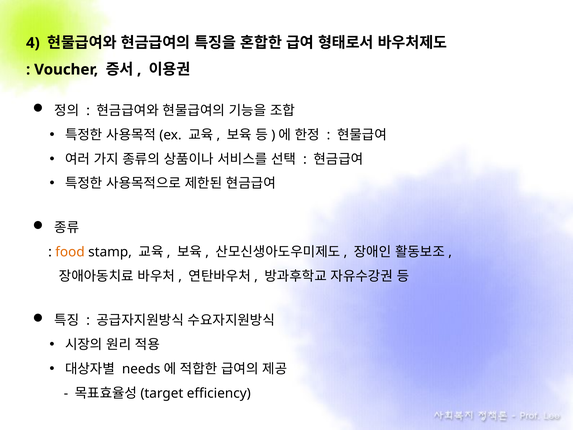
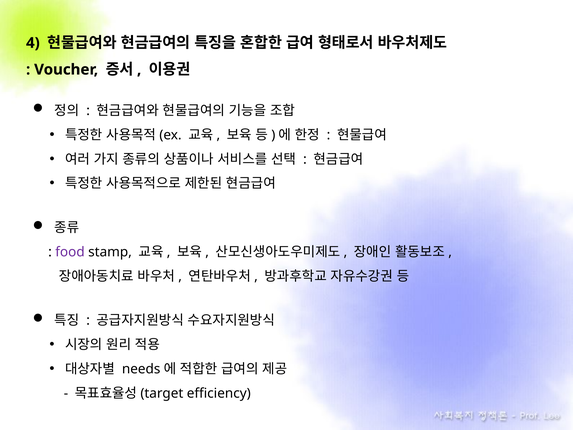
food colour: orange -> purple
